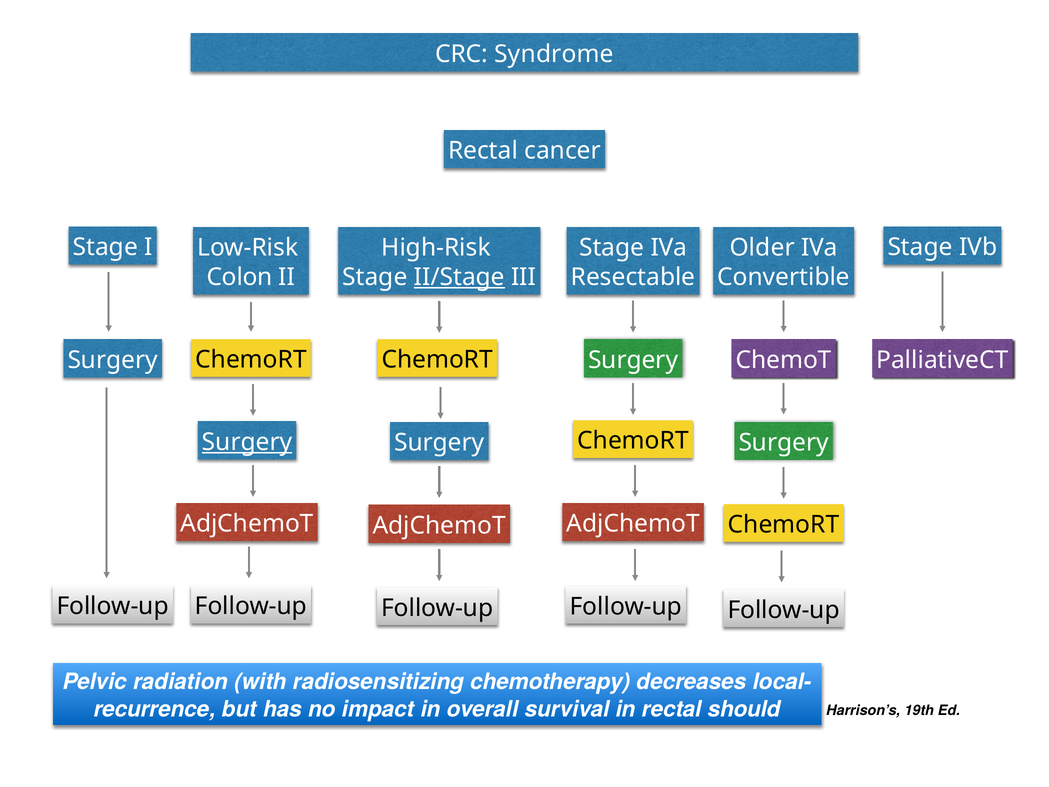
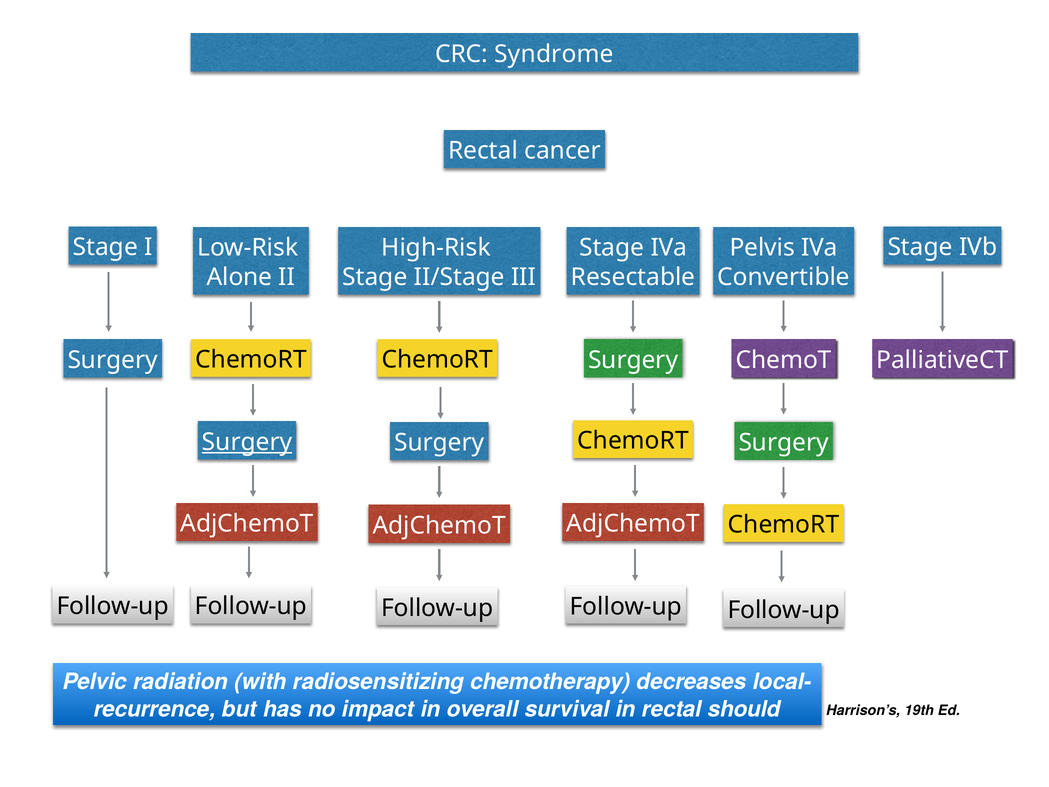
Older: Older -> Pelvis
Colon: Colon -> Alone
II/Stage underline: present -> none
